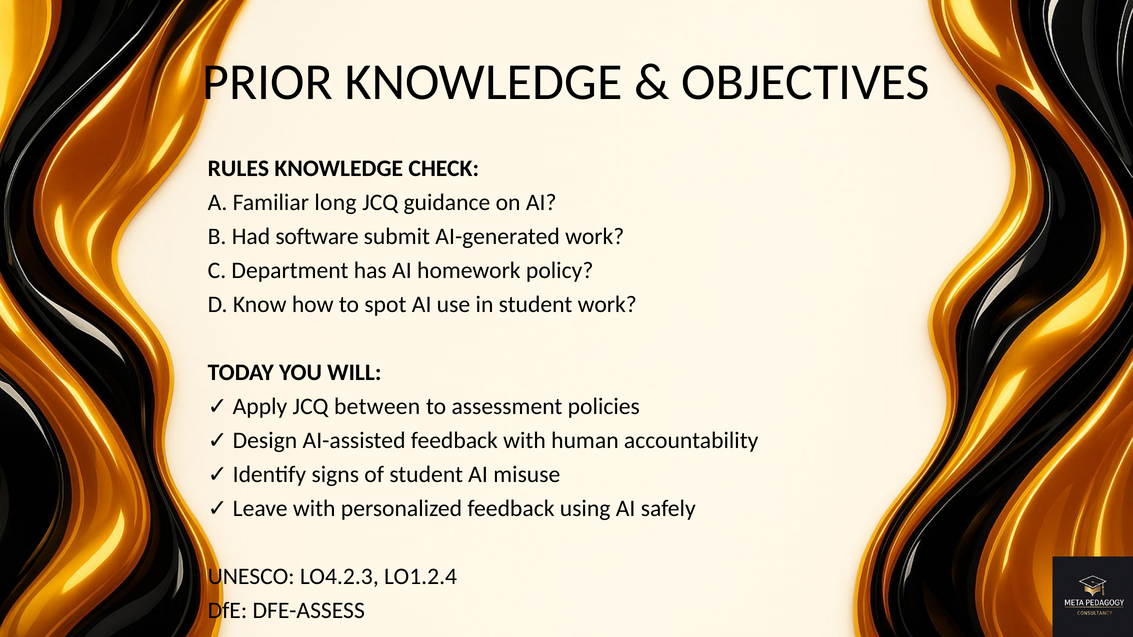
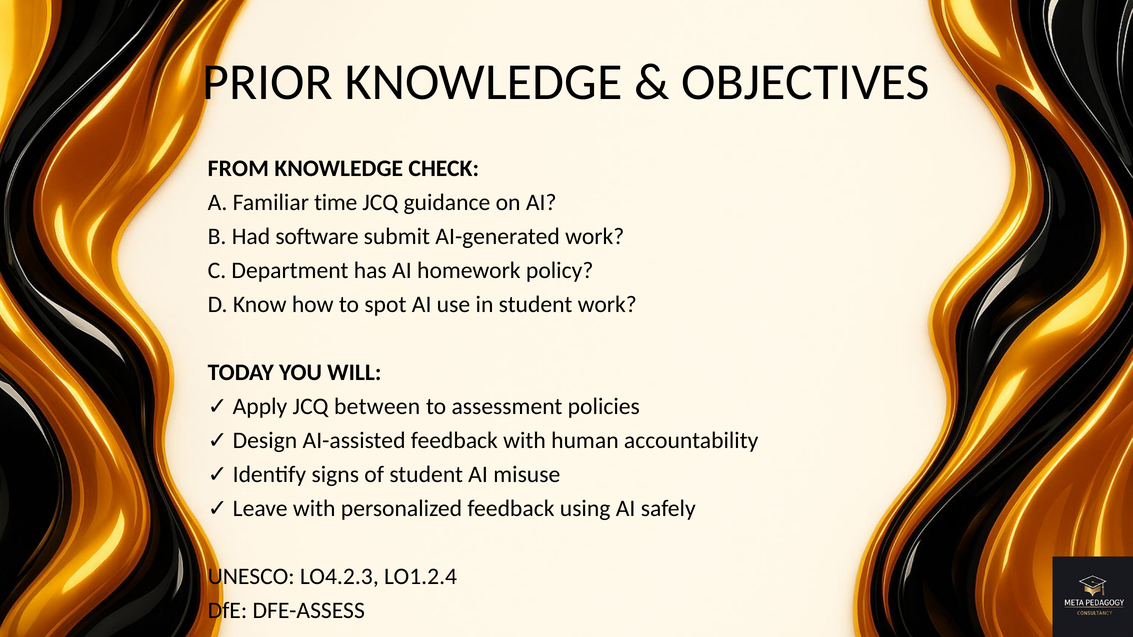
RULES: RULES -> FROM
long: long -> time
